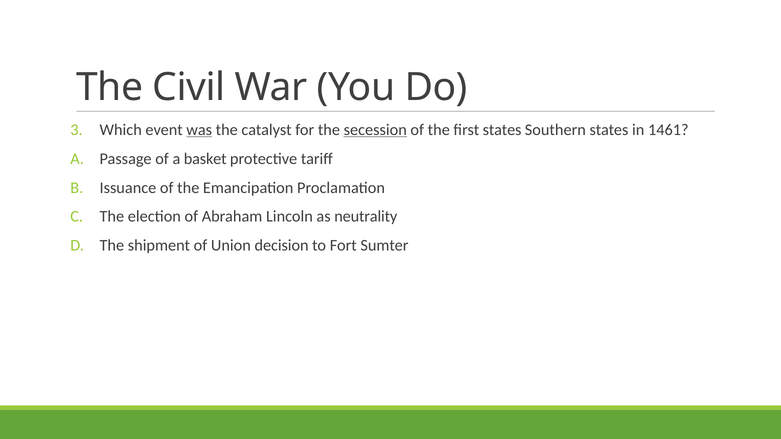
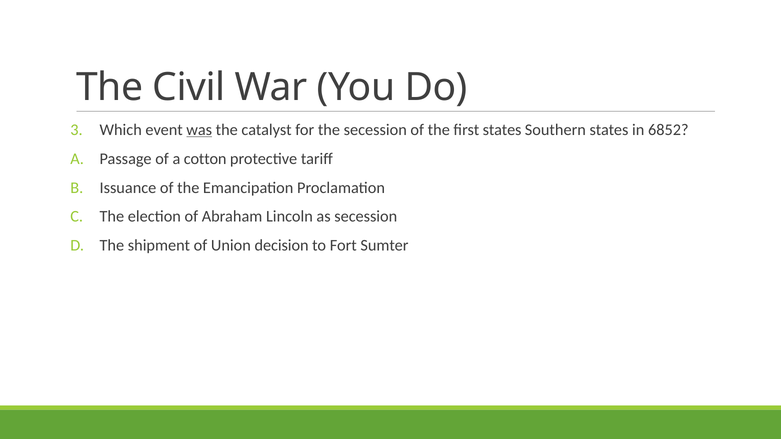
secession at (375, 130) underline: present -> none
1461: 1461 -> 6852
basket: basket -> cotton
as neutrality: neutrality -> secession
